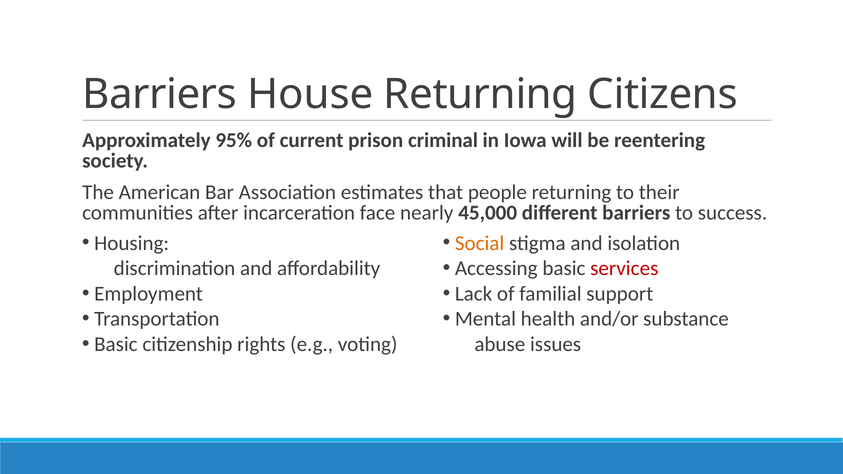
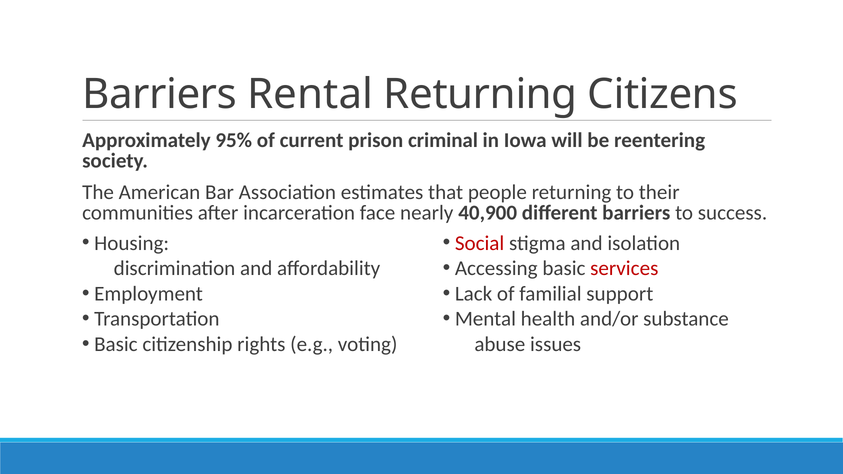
House: House -> Rental
45,000: 45,000 -> 40,900
Social colour: orange -> red
